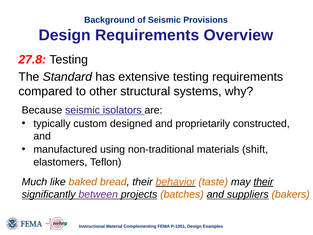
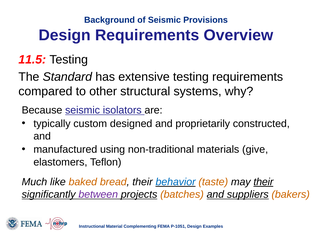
27.8: 27.8 -> 11.5
shift: shift -> give
behavior colour: orange -> blue
